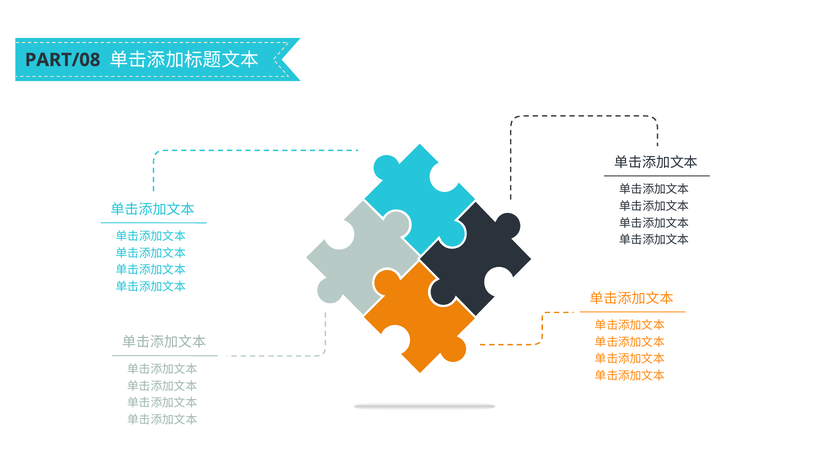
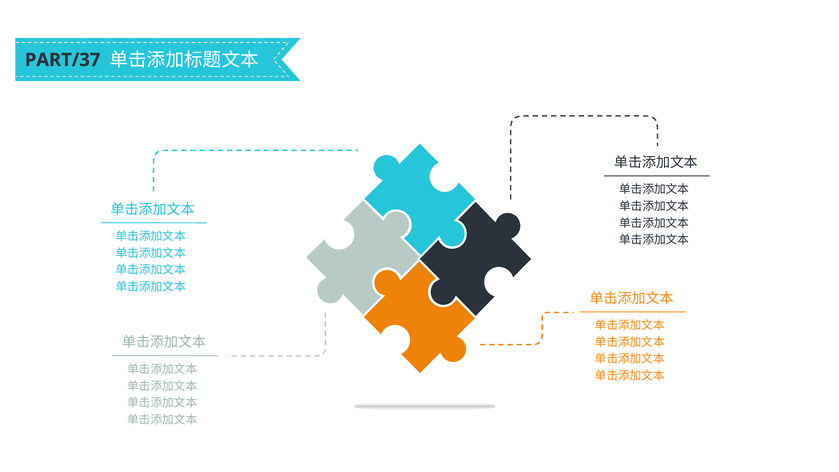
PART/08: PART/08 -> PART/37
